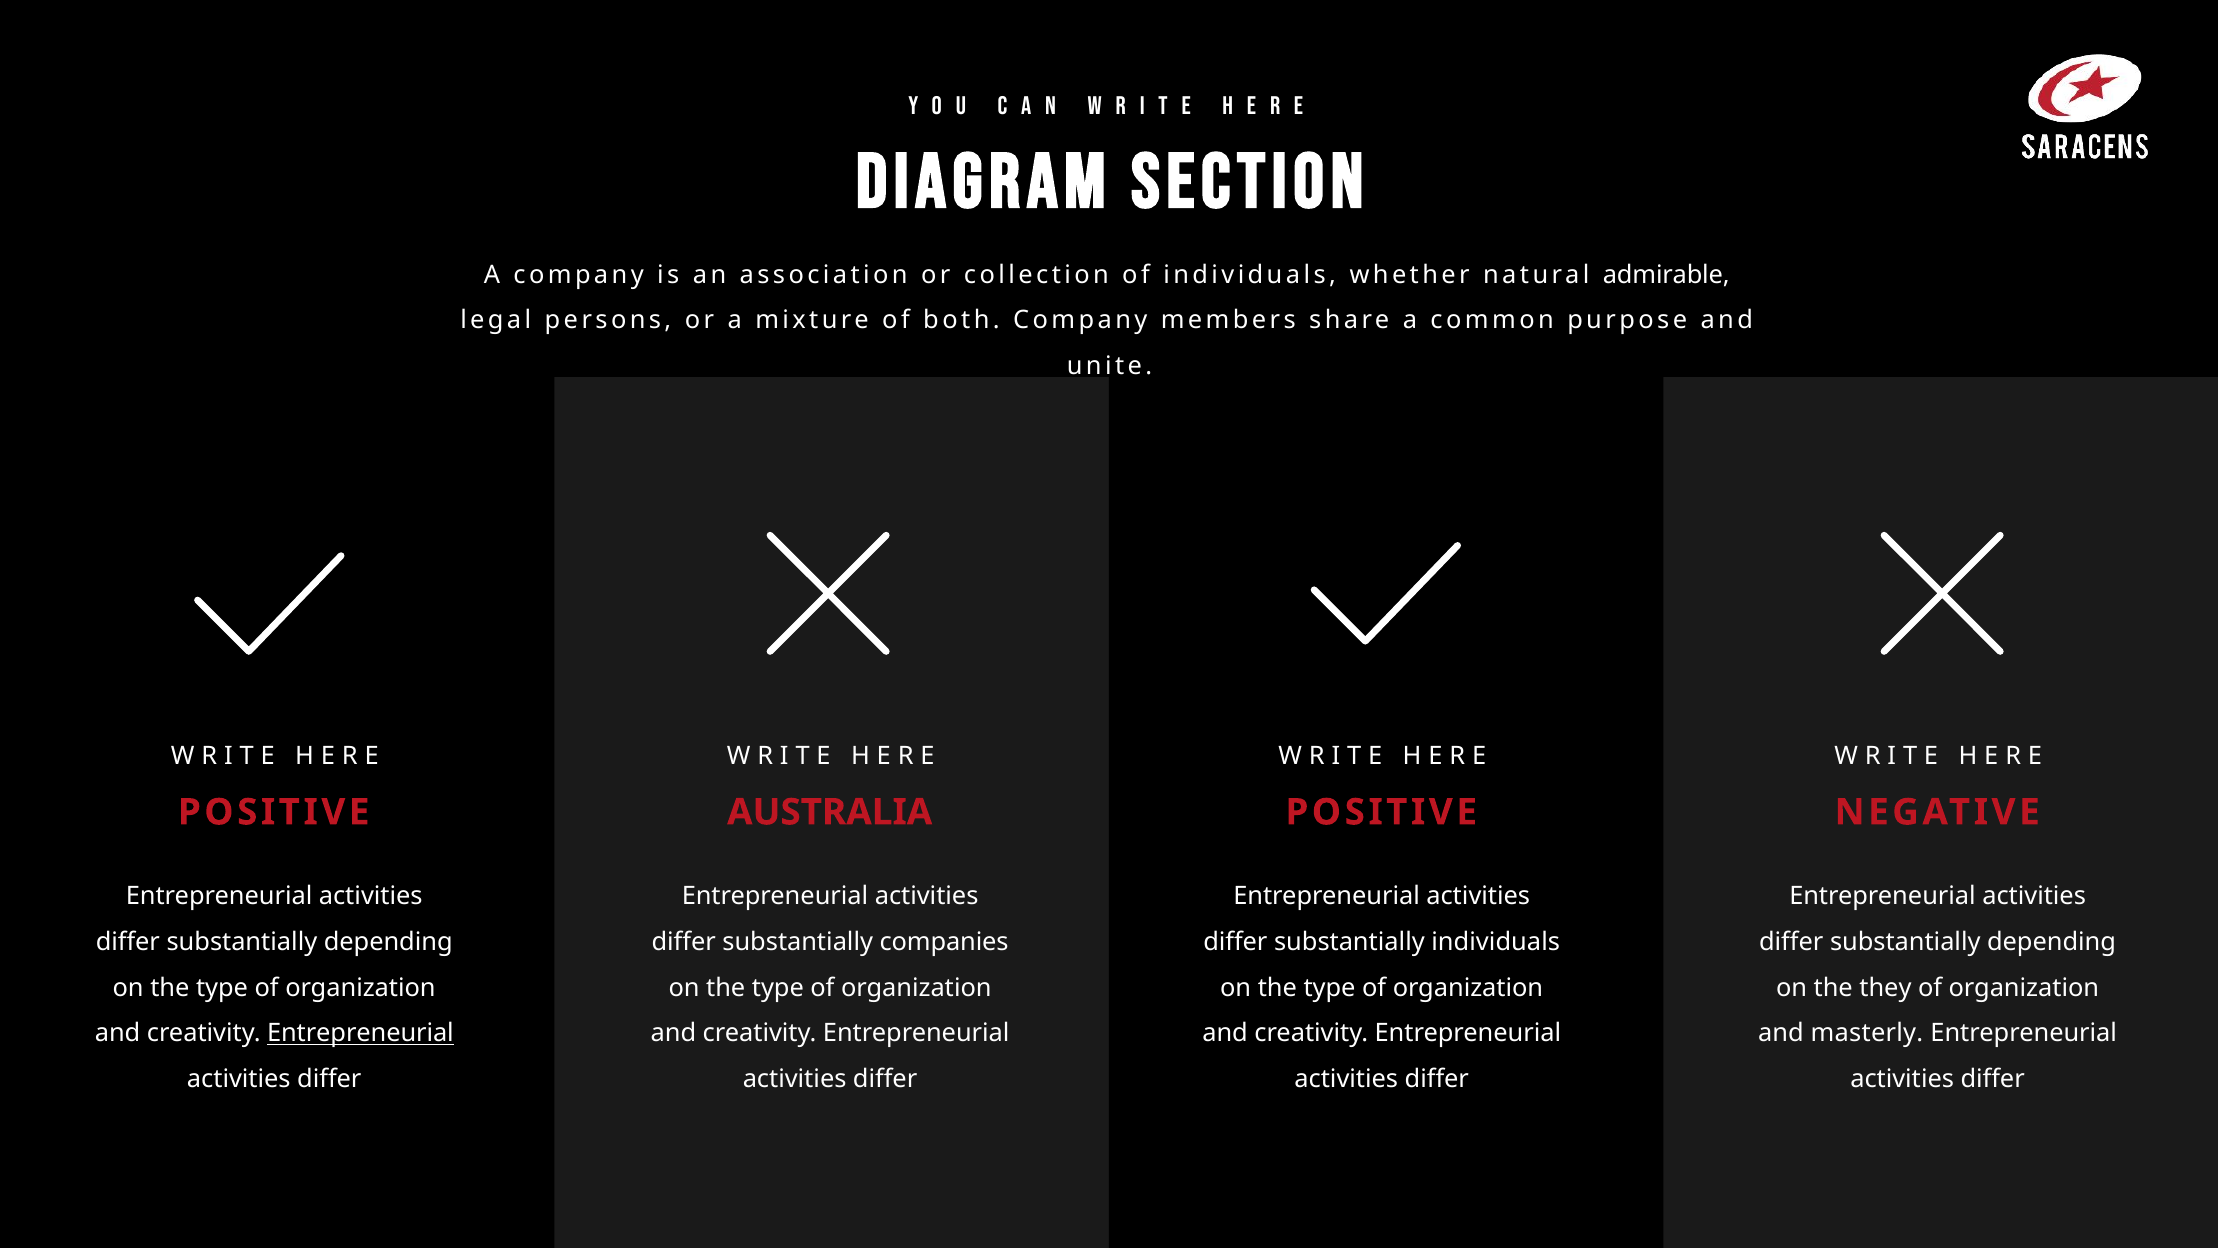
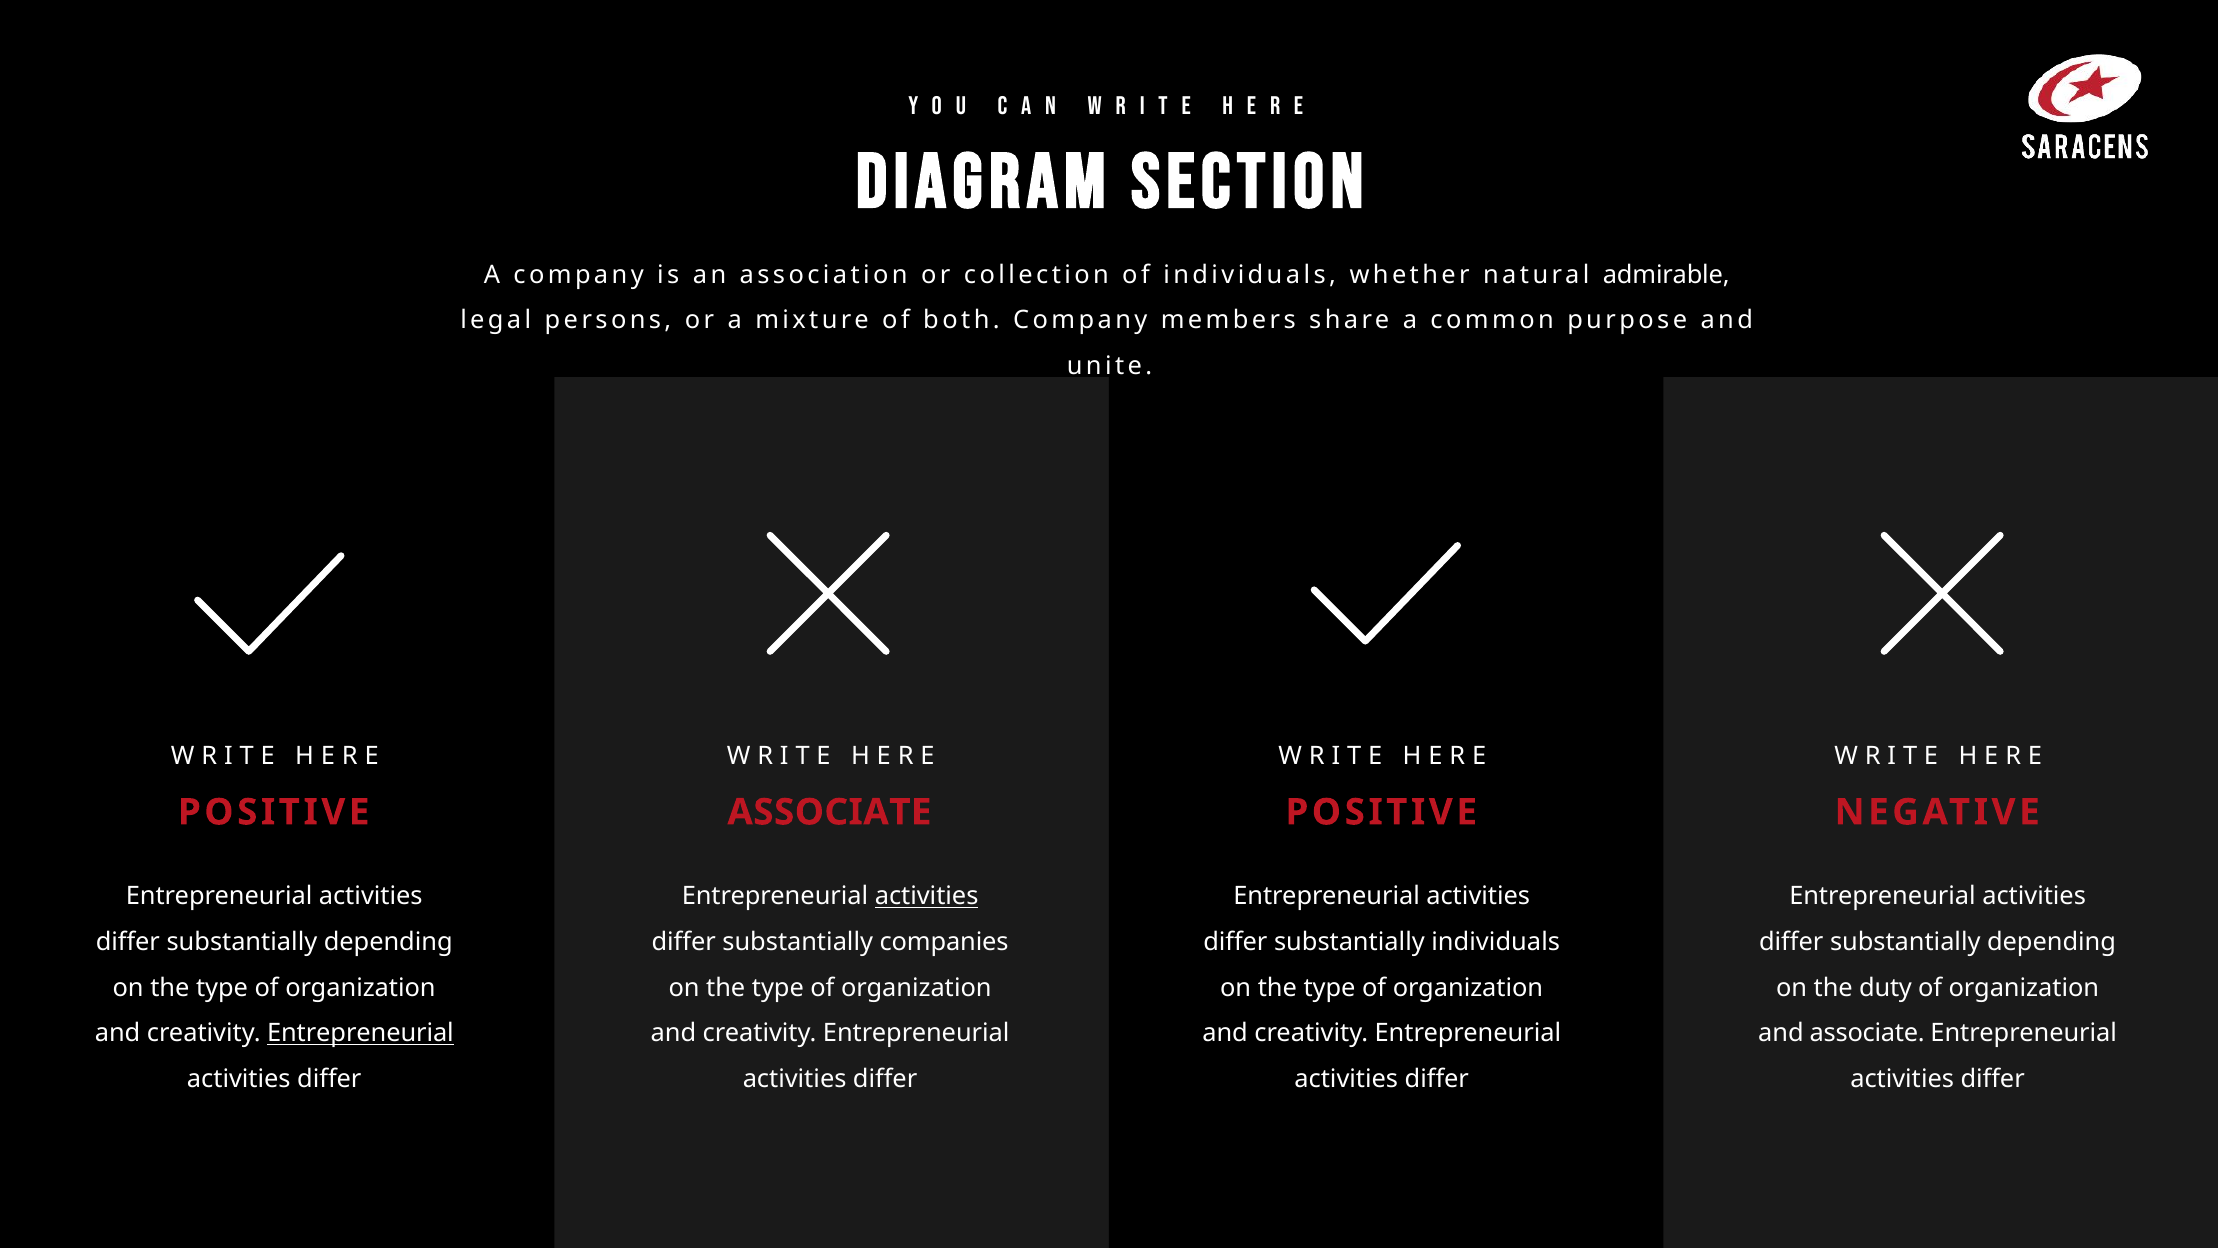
AUSTRALIA at (830, 812): AUSTRALIA -> ASSOCIATE
activities at (927, 896) underline: none -> present
they: they -> duty
and masterly: masterly -> associate
